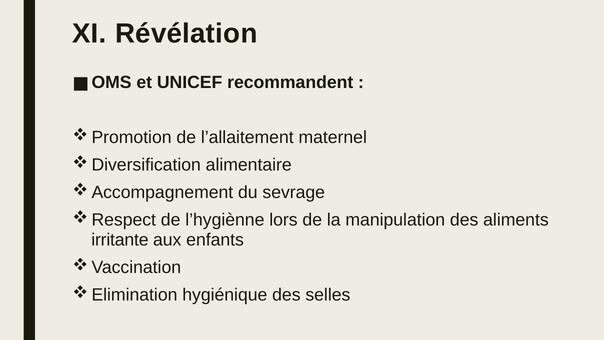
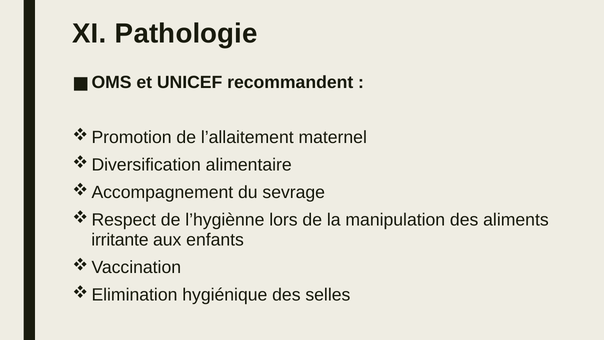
Révélation: Révélation -> Pathologie
